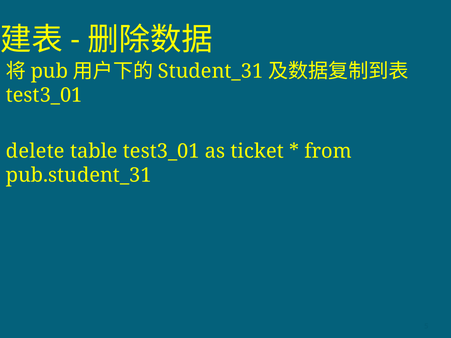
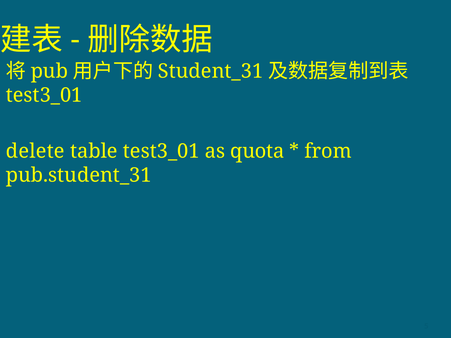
ticket: ticket -> quota
